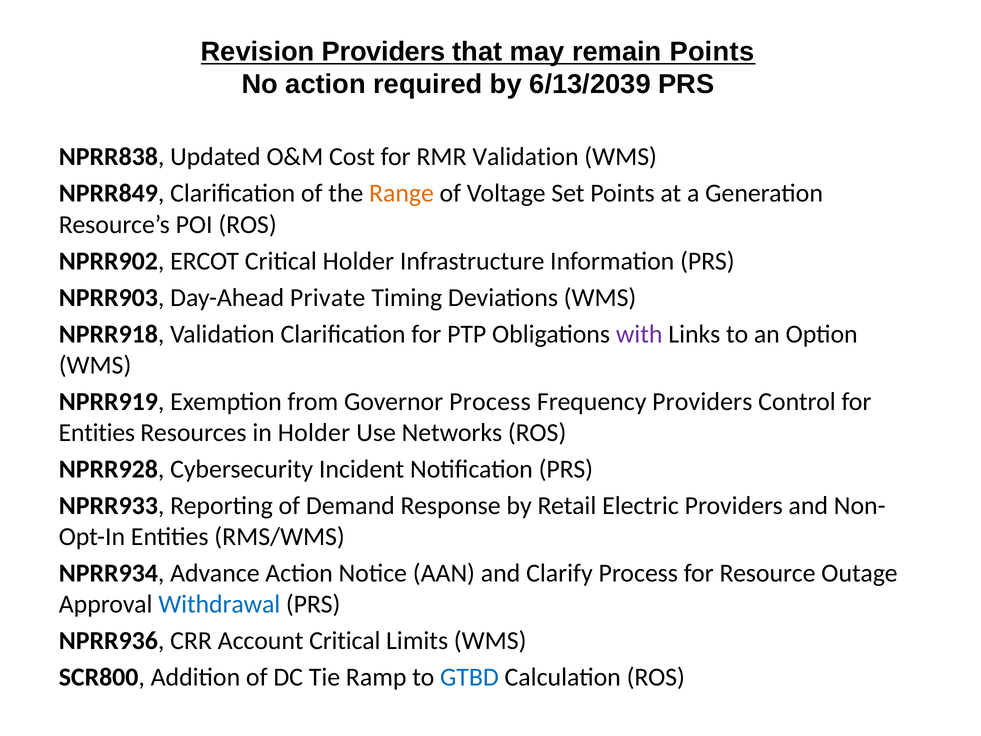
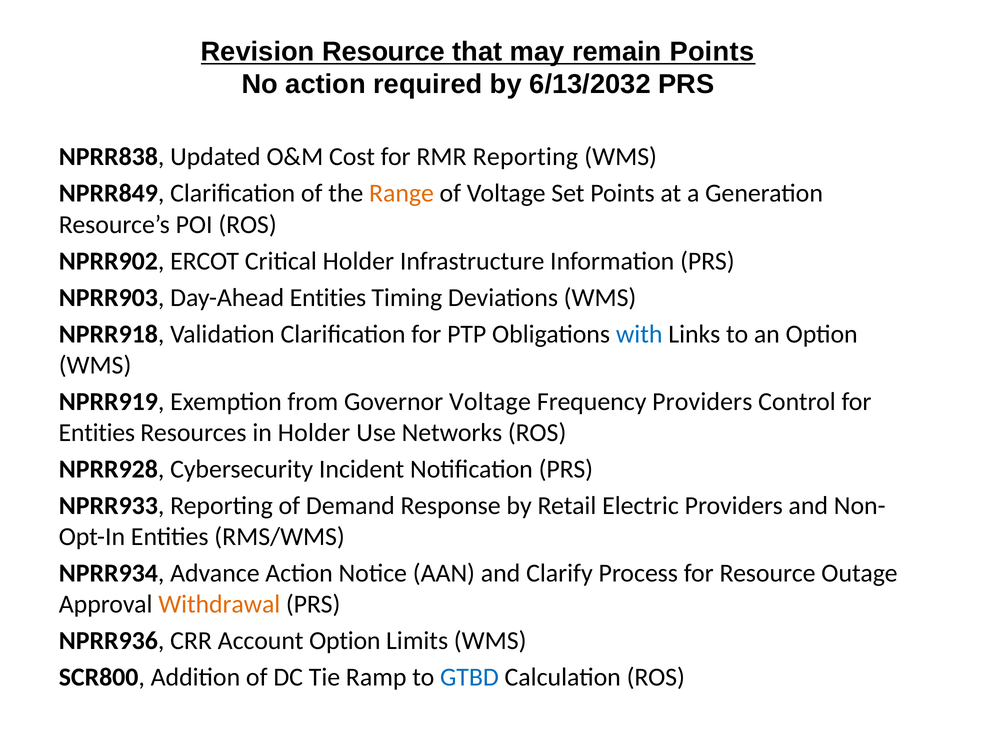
Revision Providers: Providers -> Resource
6/13/2039: 6/13/2039 -> 6/13/2032
RMR Validation: Validation -> Reporting
Day-Ahead Private: Private -> Entities
with colour: purple -> blue
Governor Process: Process -> Voltage
Withdrawal colour: blue -> orange
Account Critical: Critical -> Option
